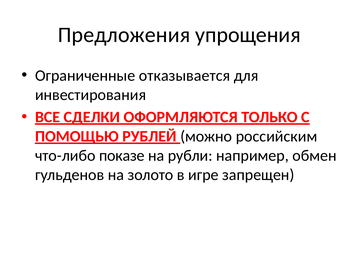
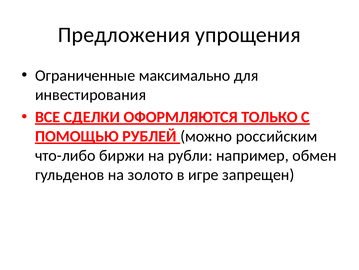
отказывается: отказывается -> максимально
показе: показе -> биржи
